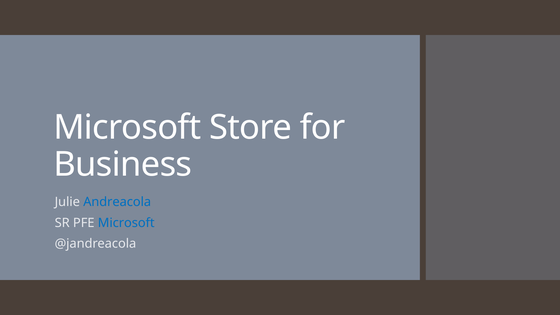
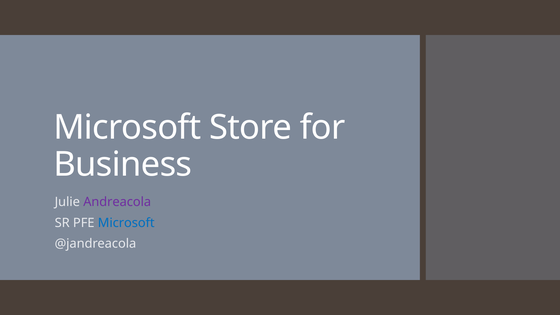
Andreacola colour: blue -> purple
